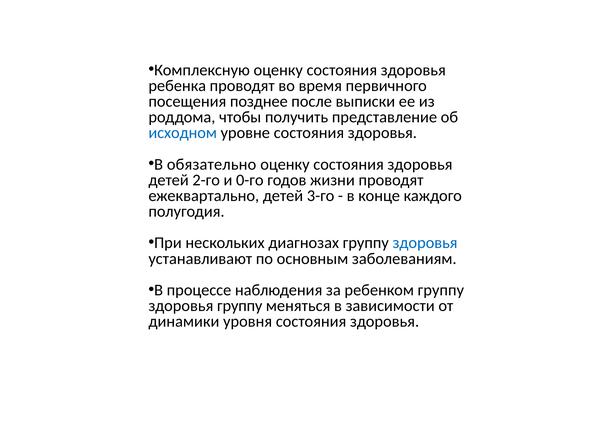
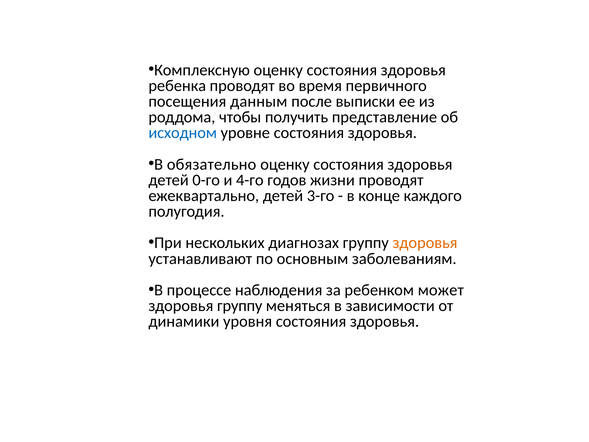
позднее: позднее -> данным
2-го: 2-го -> 0-го
0-го: 0-го -> 4-го
здоровья at (425, 243) colour: blue -> orange
ребенком группу: группу -> может
